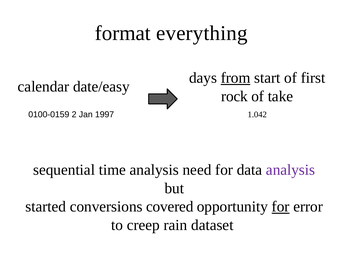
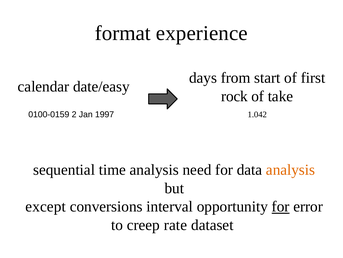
everything: everything -> experience
from underline: present -> none
analysis at (291, 169) colour: purple -> orange
started: started -> except
covered: covered -> interval
rain: rain -> rate
